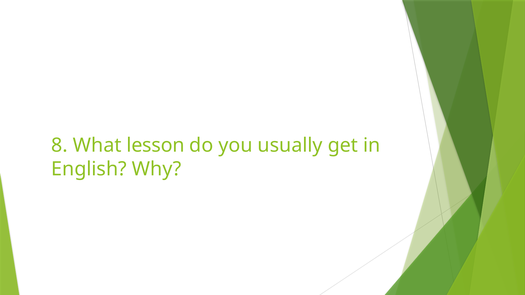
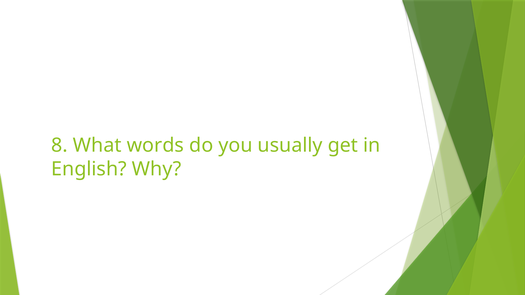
lesson: lesson -> words
